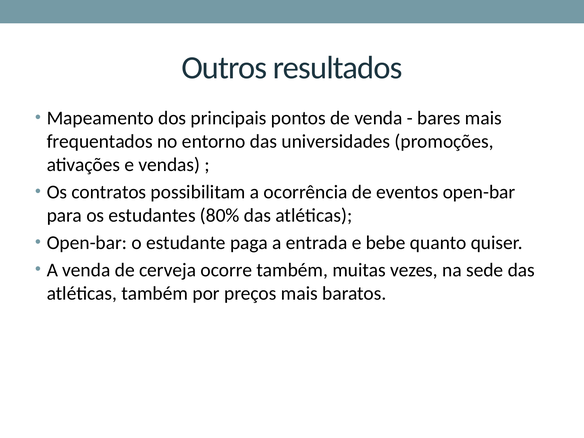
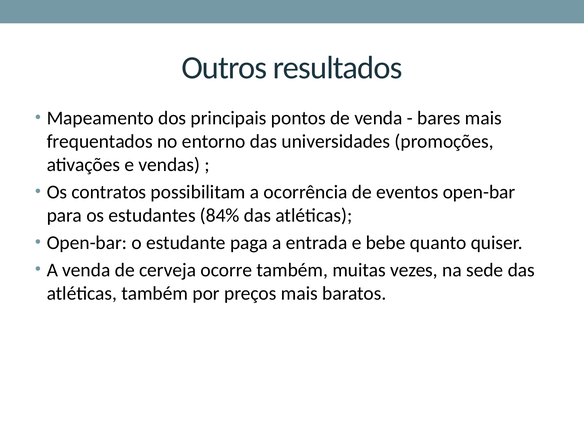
80%: 80% -> 84%
